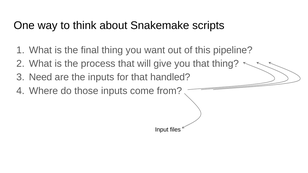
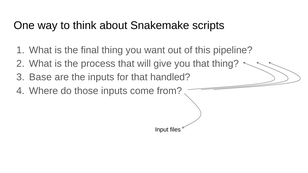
Need: Need -> Base
